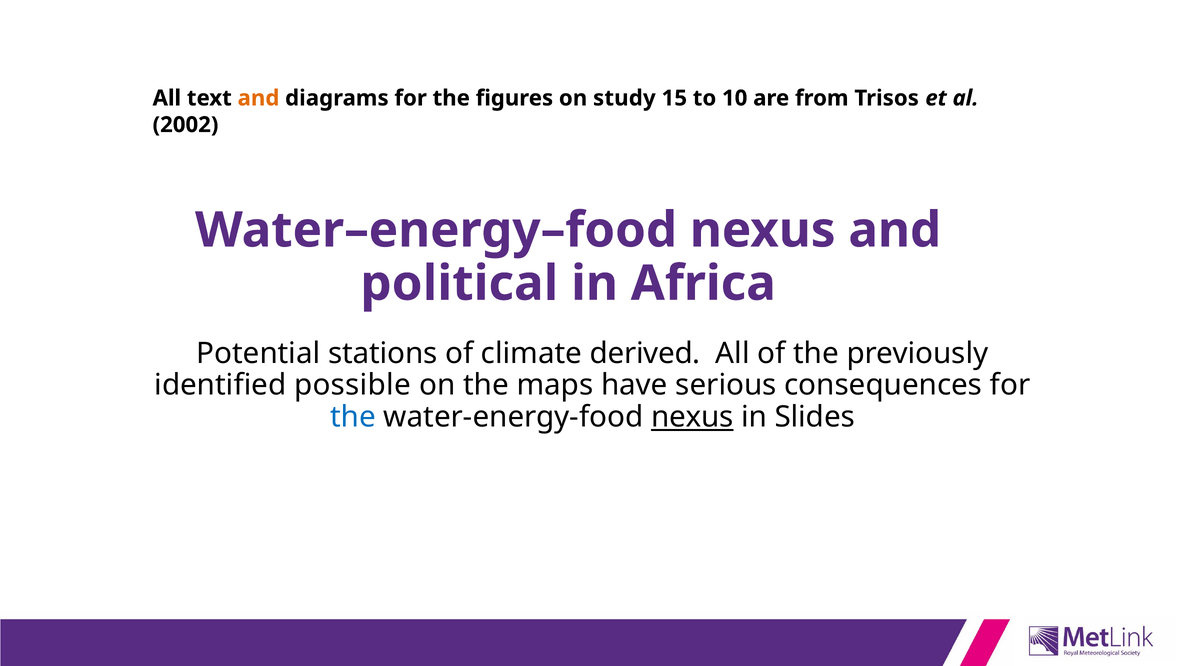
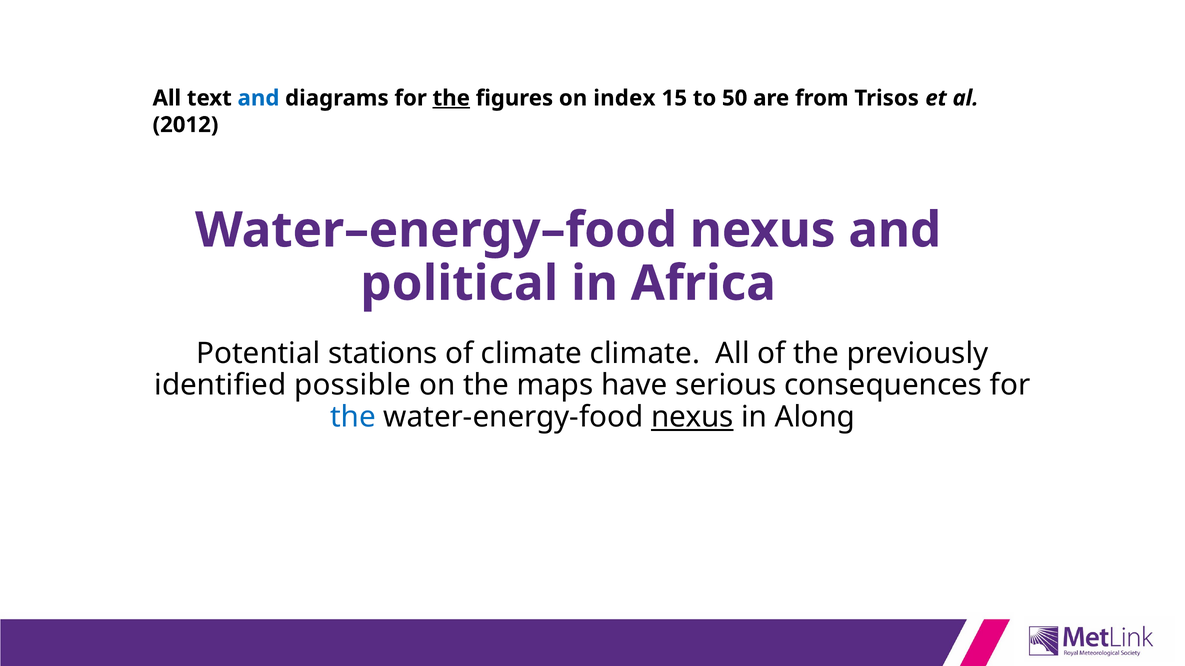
and at (258, 98) colour: orange -> blue
the at (451, 98) underline: none -> present
study: study -> index
10: 10 -> 50
2002: 2002 -> 2012
climate derived: derived -> climate
Slides: Slides -> Along
